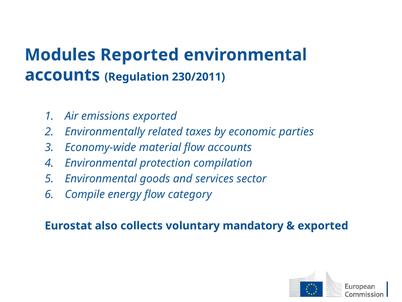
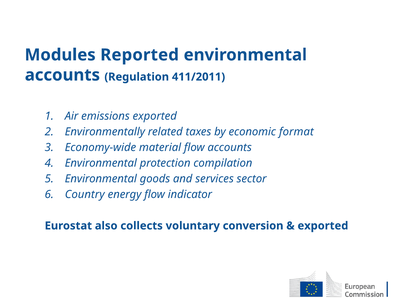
230/2011: 230/2011 -> 411/2011
parties: parties -> format
Compile: Compile -> Country
category: category -> indicator
mandatory: mandatory -> conversion
